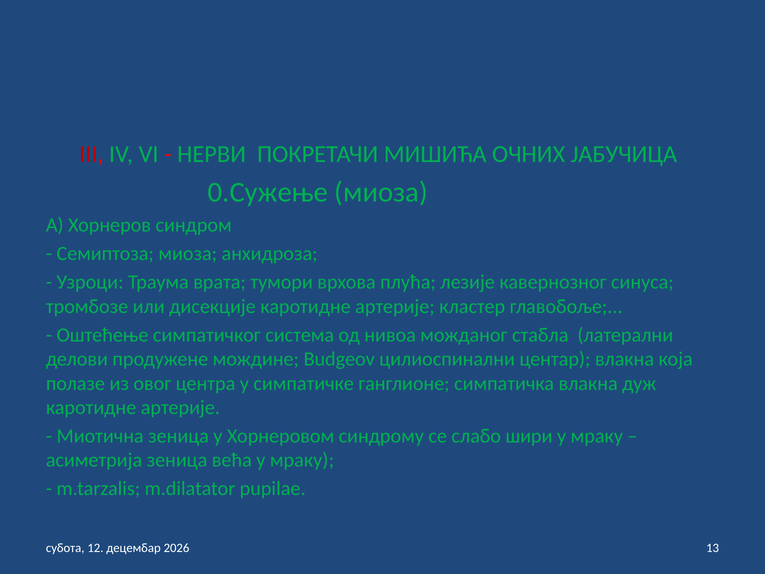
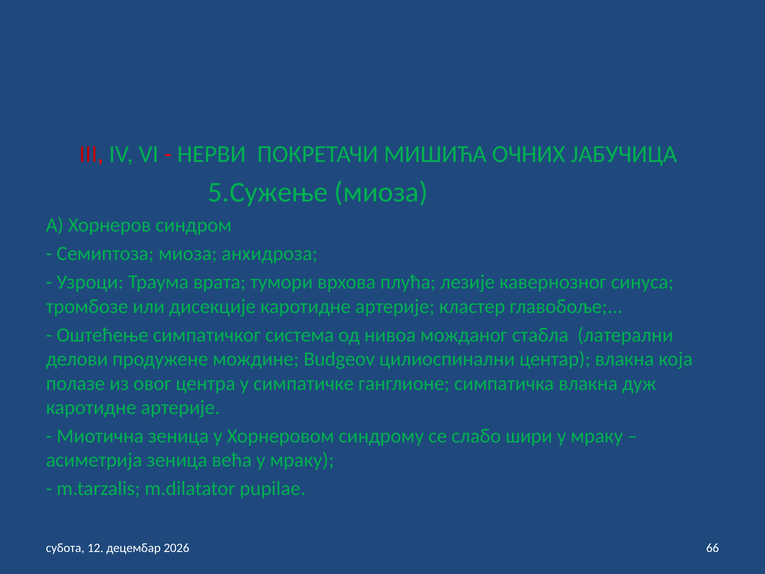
0.Сужење: 0.Сужење -> 5.Сужење
13: 13 -> 66
